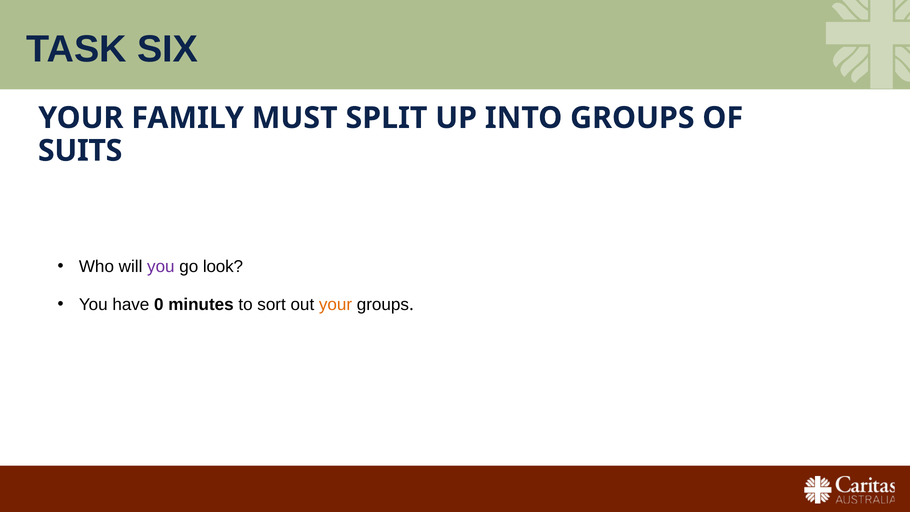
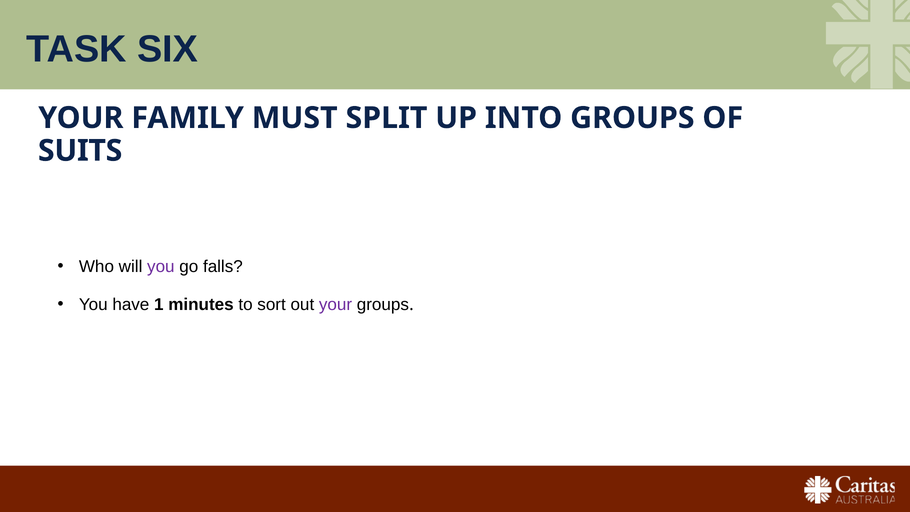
look: look -> falls
0: 0 -> 1
your at (336, 305) colour: orange -> purple
